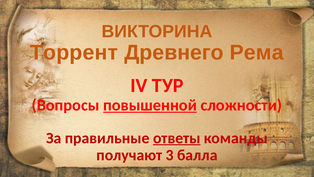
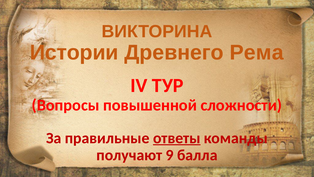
Торрент: Торрент -> Истории
повышенной underline: present -> none
3: 3 -> 9
